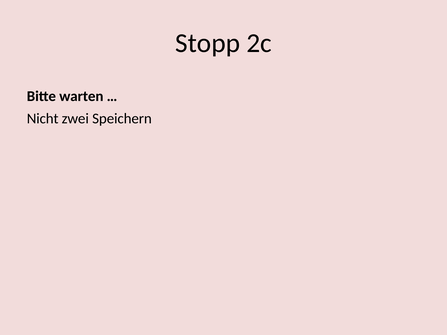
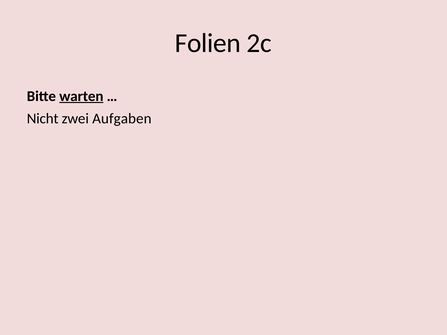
Stopp: Stopp -> Folien
warten underline: none -> present
Speichern: Speichern -> Aufgaben
